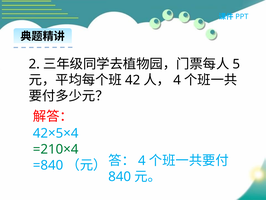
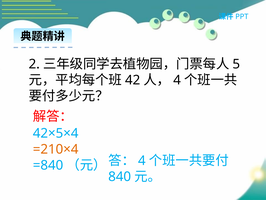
=210×4 colour: green -> orange
